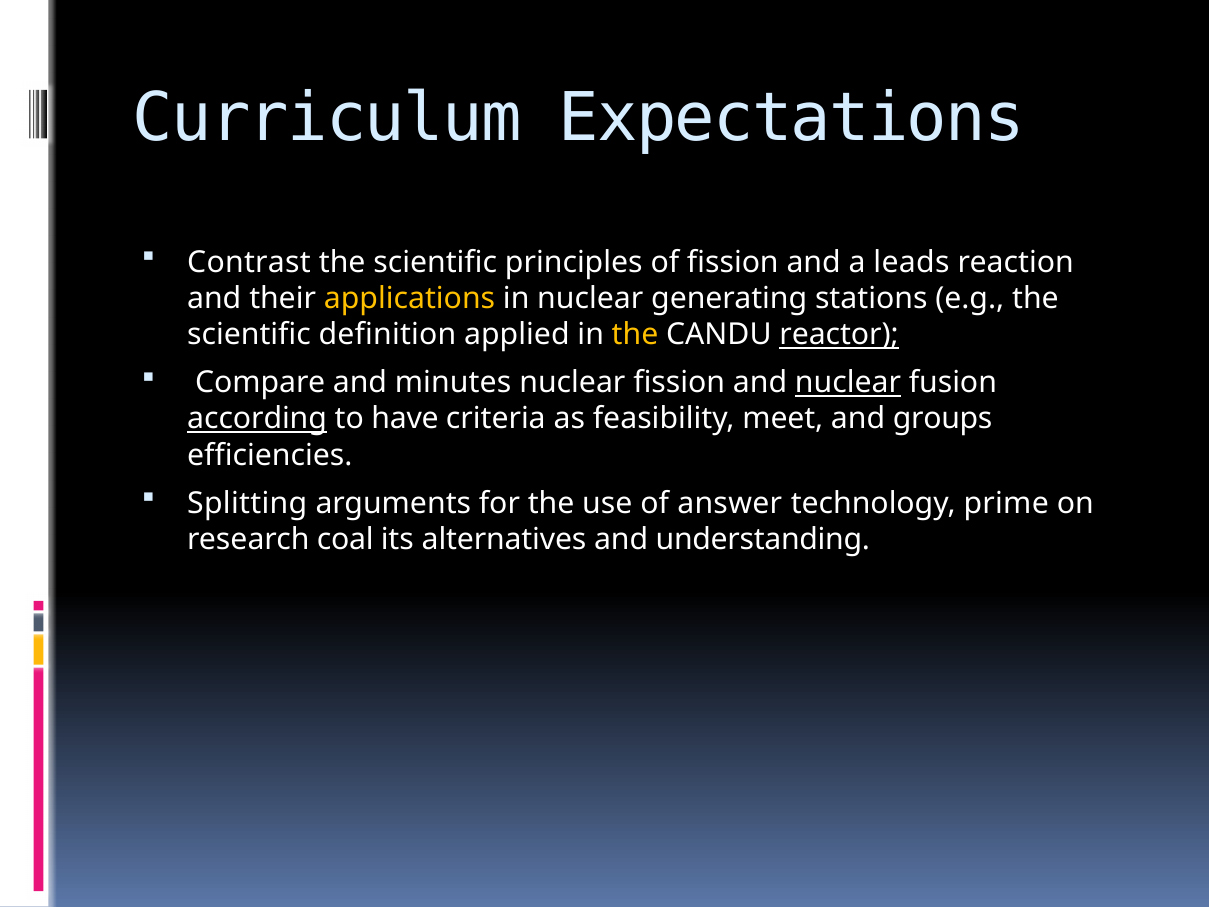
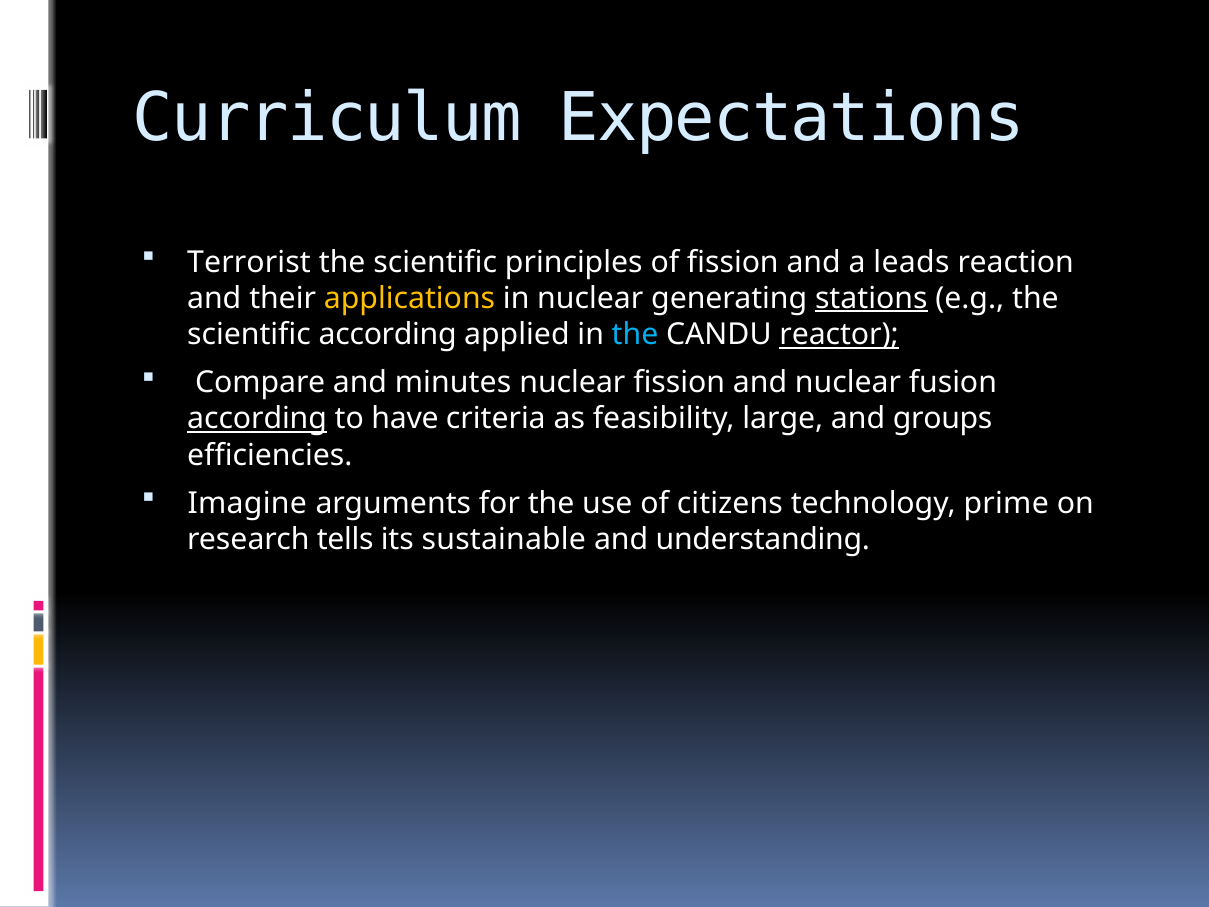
Contrast: Contrast -> Terrorist
stations underline: none -> present
scientific definition: definition -> according
the at (635, 335) colour: yellow -> light blue
nuclear at (848, 383) underline: present -> none
meet: meet -> large
Splitting: Splitting -> Imagine
answer: answer -> citizens
coal: coal -> tells
alternatives: alternatives -> sustainable
